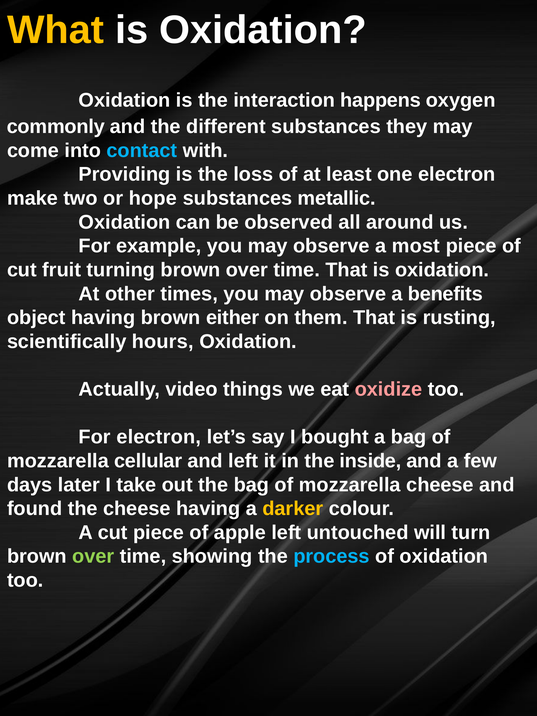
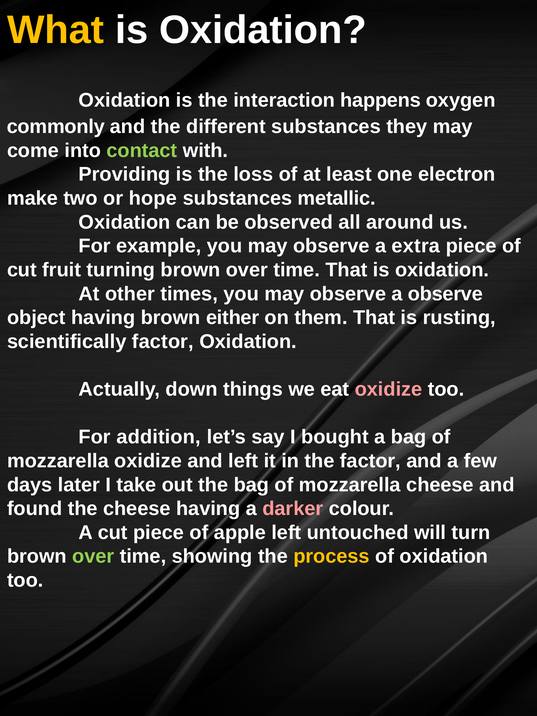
contact colour: light blue -> light green
most: most -> extra
a benefits: benefits -> observe
scientifically hours: hours -> factor
video: video -> down
For electron: electron -> addition
mozzarella cellular: cellular -> oxidize
the inside: inside -> factor
darker colour: yellow -> pink
process colour: light blue -> yellow
